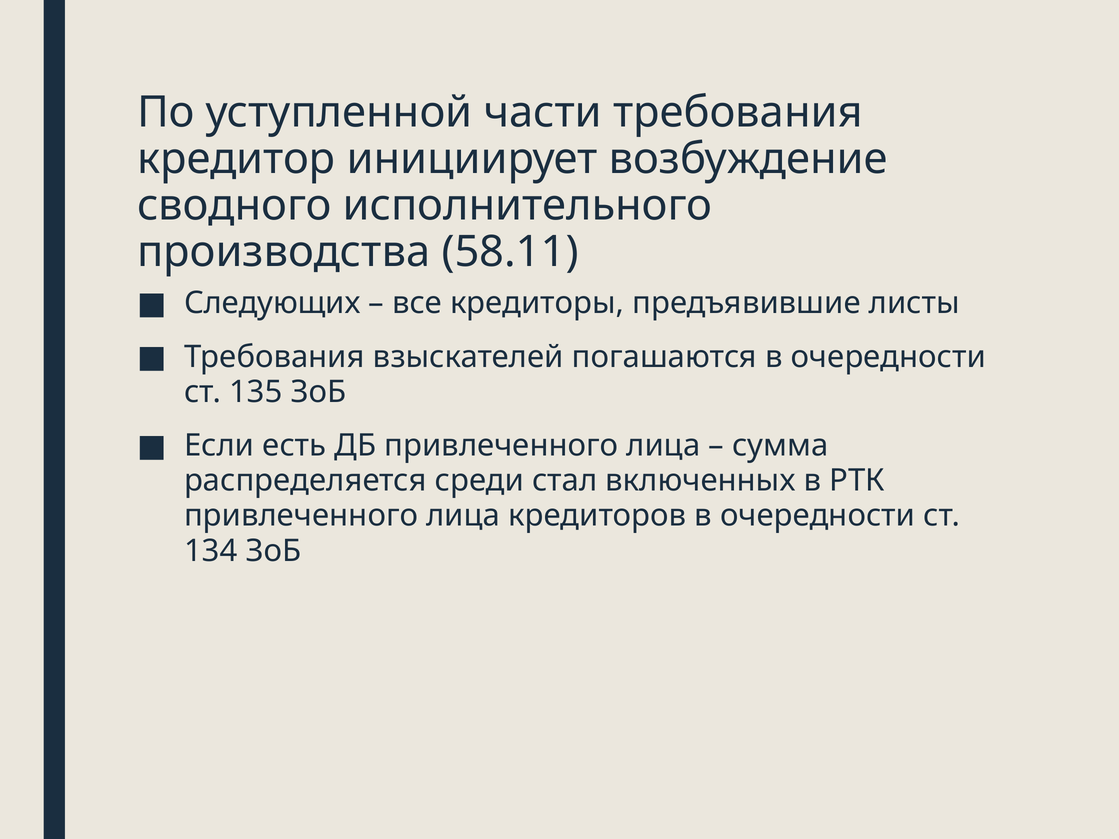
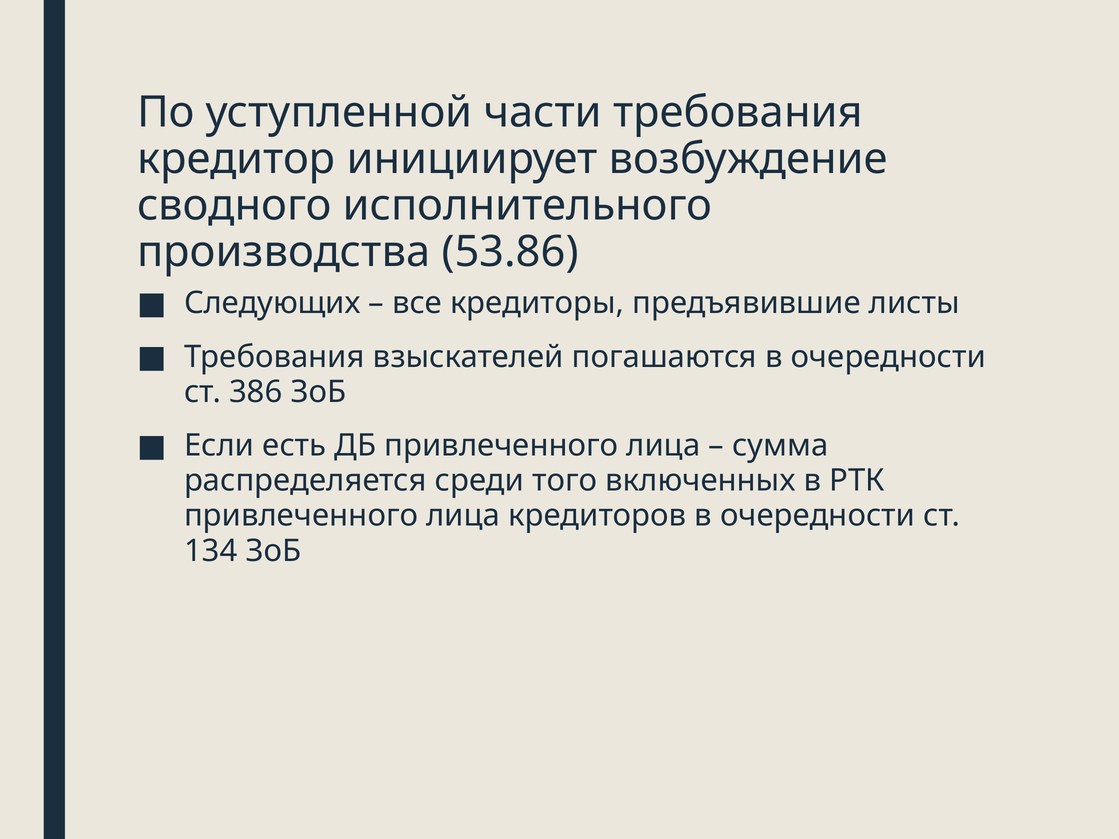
58.11: 58.11 -> 53.86
135: 135 -> 386
стал: стал -> того
